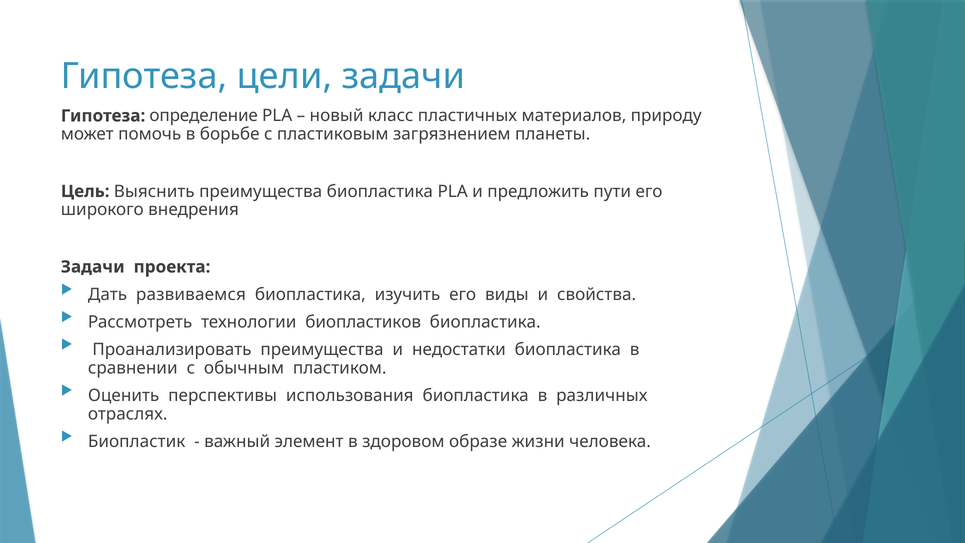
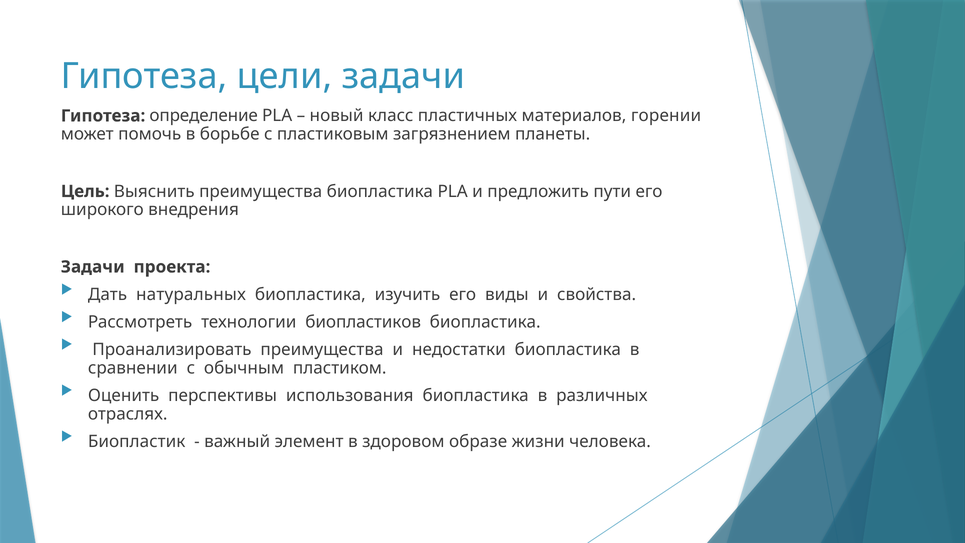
природу: природу -> горении
развиваемся: развиваемся -> натуральных
